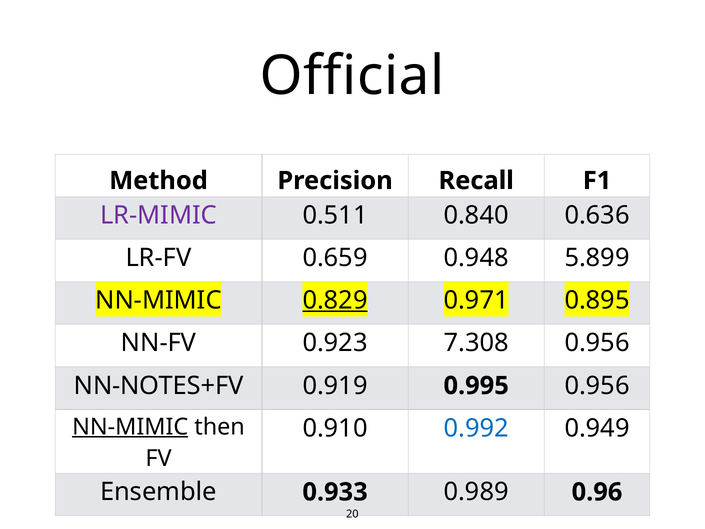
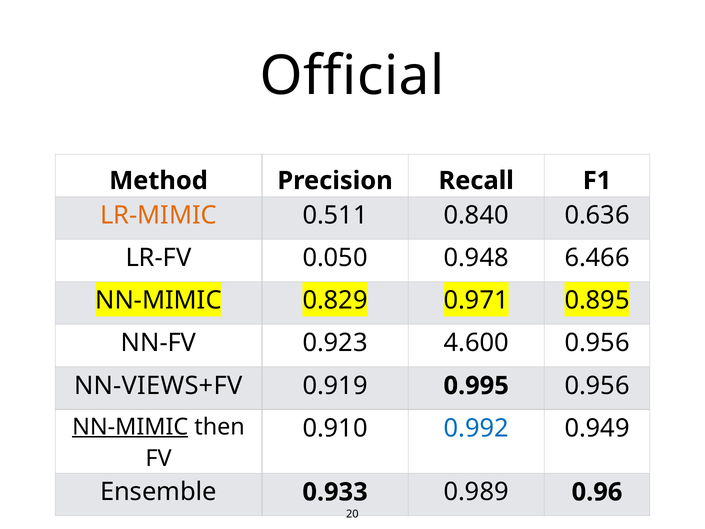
LR-MIMIC colour: purple -> orange
0.659: 0.659 -> 0.050
5.899: 5.899 -> 6.466
0.829 underline: present -> none
7.308: 7.308 -> 4.600
NN-NOTES+FV: NN-NOTES+FV -> NN-VIEWS+FV
